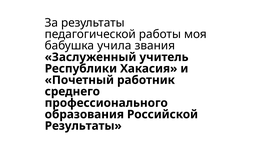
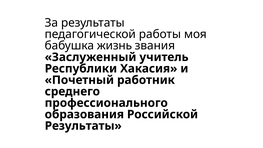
учила: учила -> жизнь
